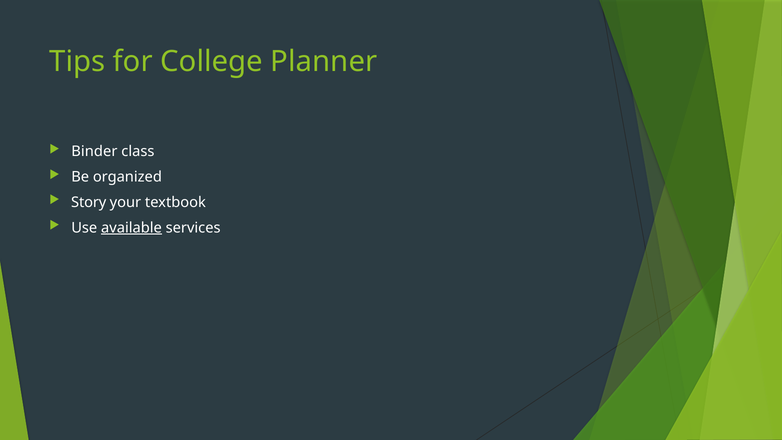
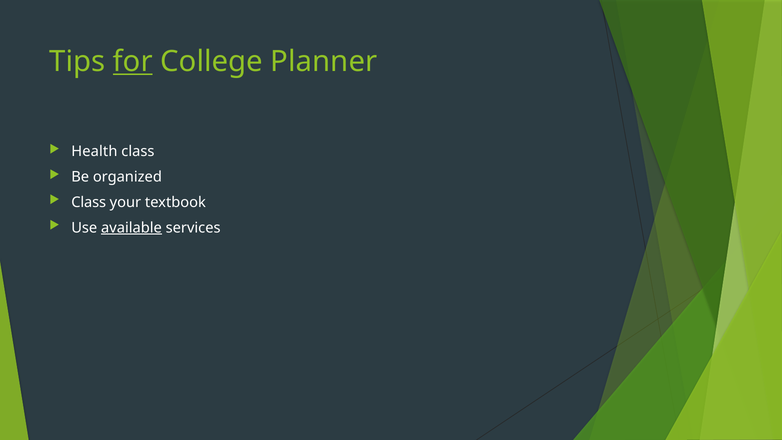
for underline: none -> present
Binder: Binder -> Health
Story at (89, 202): Story -> Class
